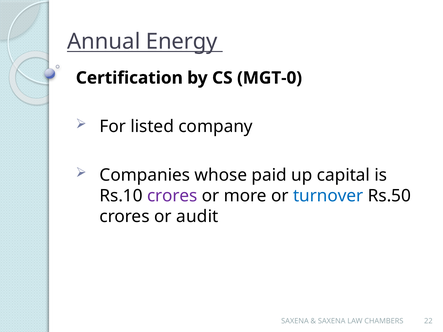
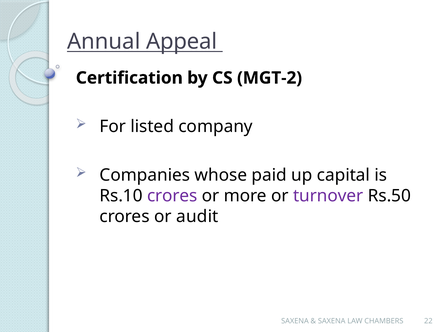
Energy: Energy -> Appeal
MGT-0: MGT-0 -> MGT-2
turnover colour: blue -> purple
